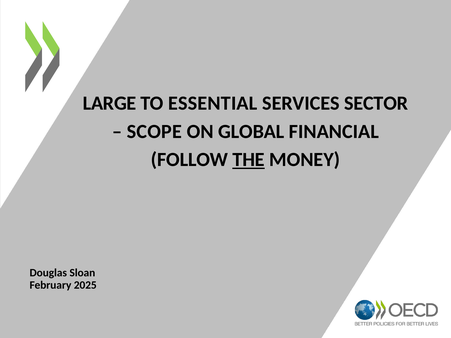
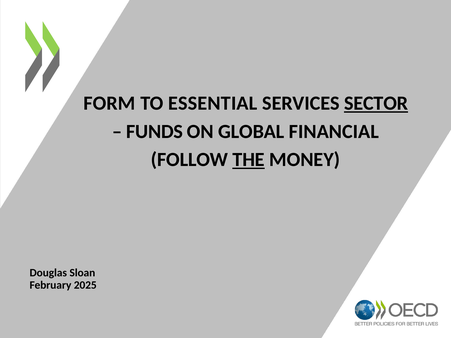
LARGE: LARGE -> FORM
SECTOR underline: none -> present
SCOPE: SCOPE -> FUNDS
